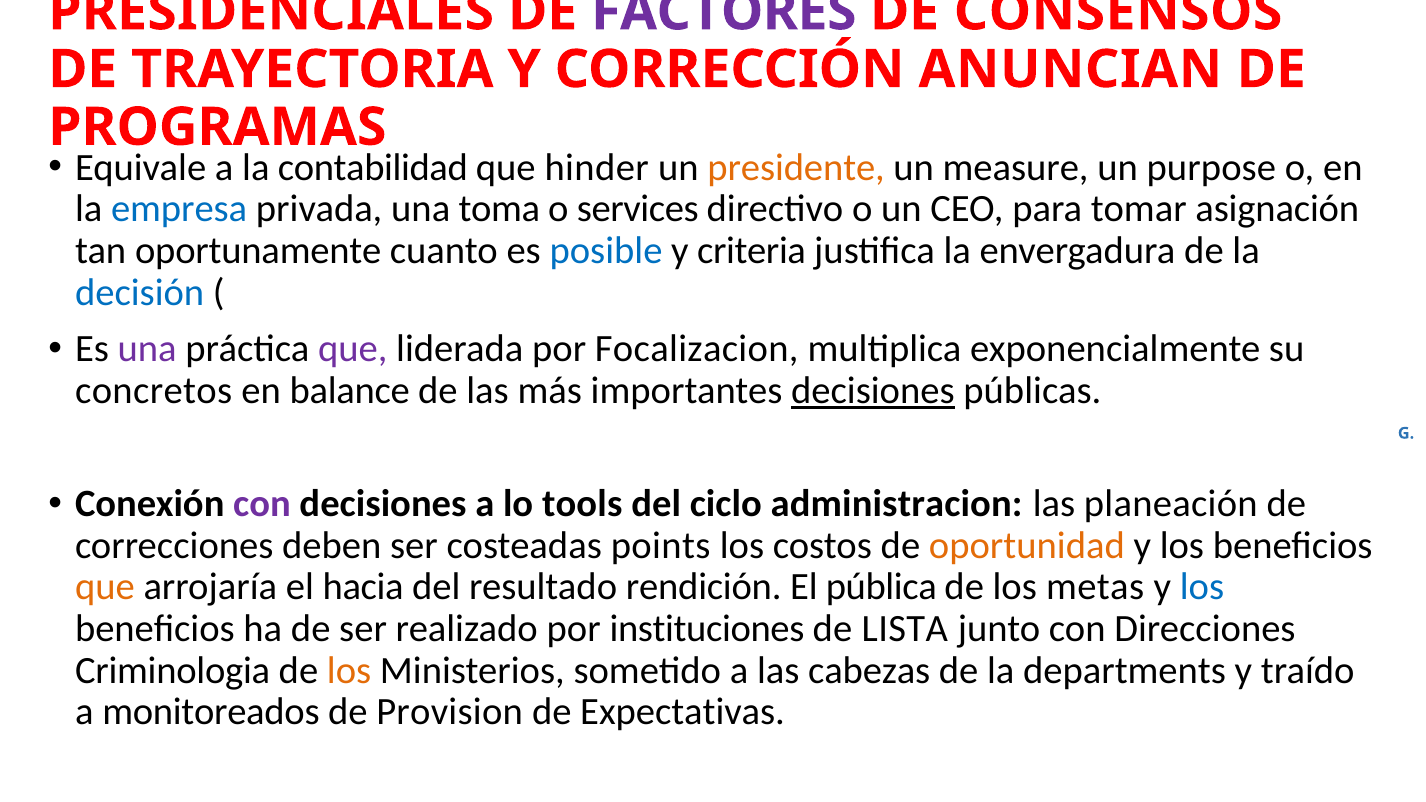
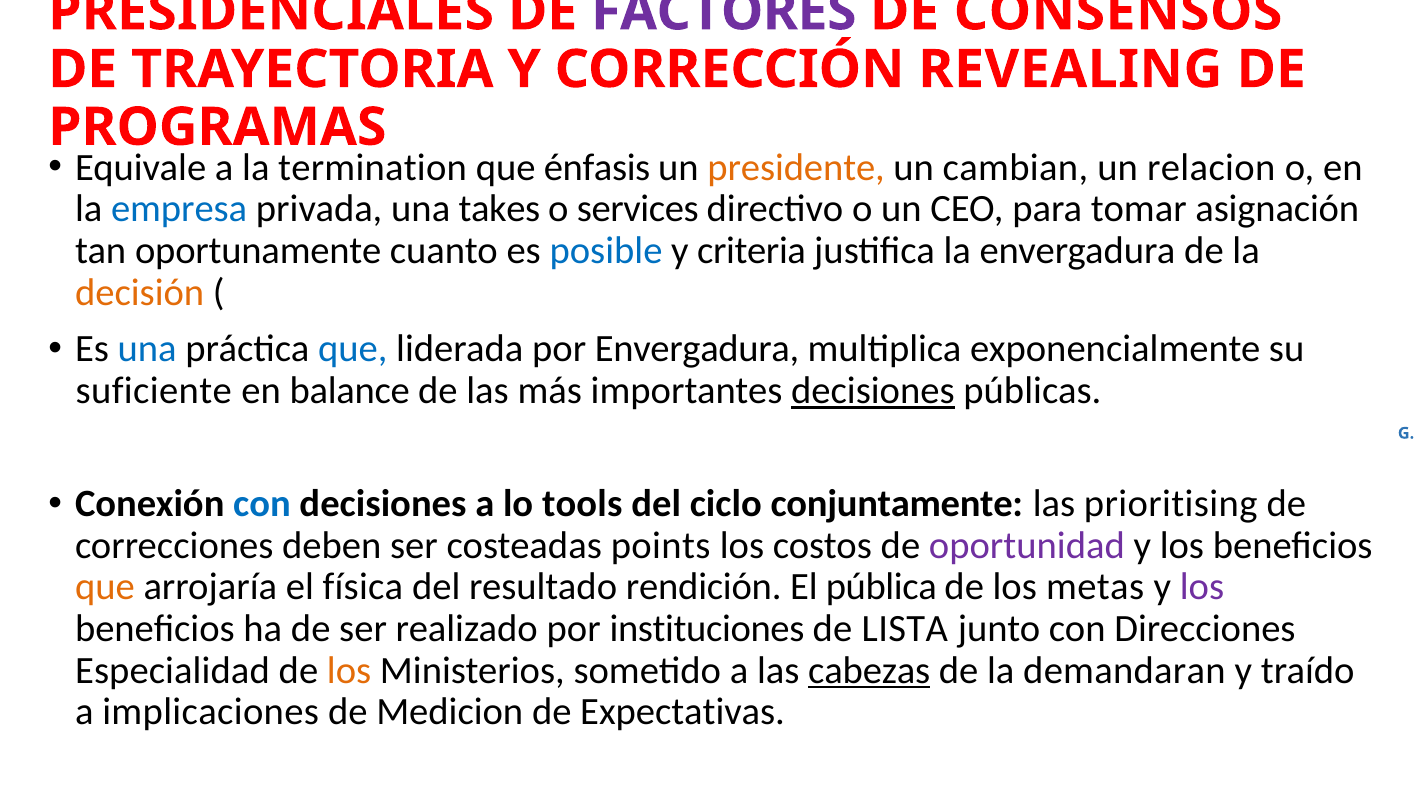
ANUNCIAN: ANUNCIAN -> REVEALING
contabilidad: contabilidad -> termination
hinder: hinder -> énfasis
measure: measure -> cambian
purpose: purpose -> relacion
toma: toma -> takes
decisión colour: blue -> orange
una at (147, 349) colour: purple -> blue
que at (353, 349) colour: purple -> blue
por Focalizacion: Focalizacion -> Envergadura
concretos: concretos -> suficiente
con at (262, 504) colour: purple -> blue
administracion: administracion -> conjuntamente
planeación: planeación -> prioritising
oportunidad colour: orange -> purple
hacia: hacia -> física
los at (1202, 587) colour: blue -> purple
Criminologia: Criminologia -> Especialidad
cabezas underline: none -> present
departments: departments -> demandaran
monitoreados: monitoreados -> implicaciones
Provision: Provision -> Medicion
